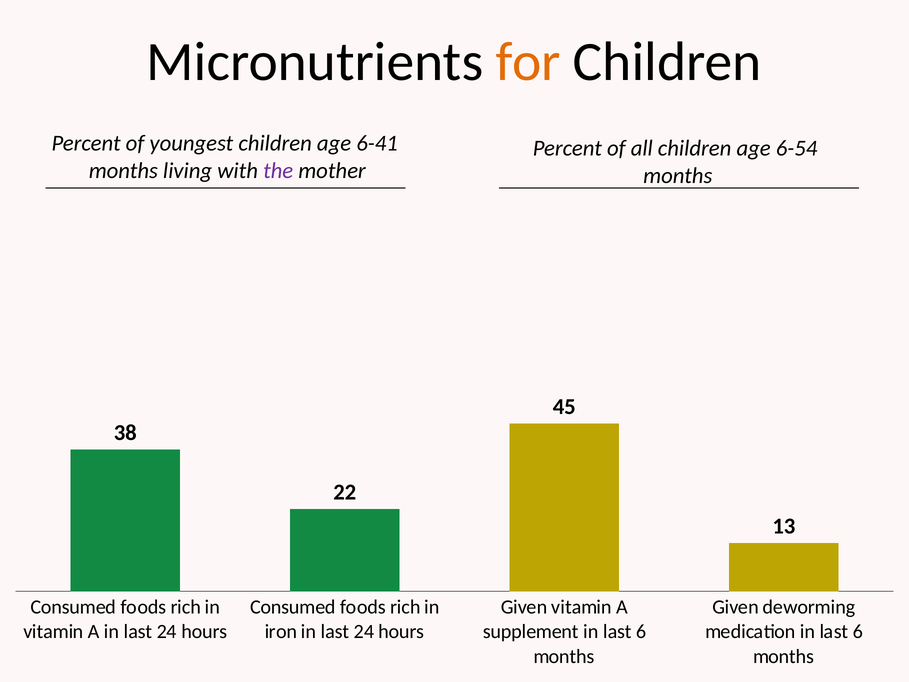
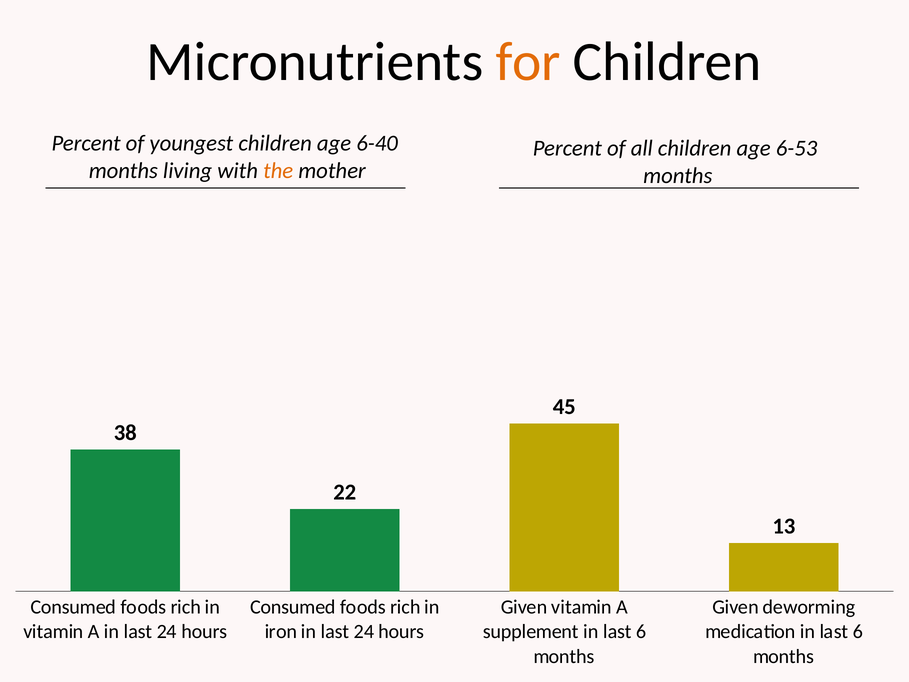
6-41: 6-41 -> 6-40
6-54: 6-54 -> 6-53
the colour: purple -> orange
